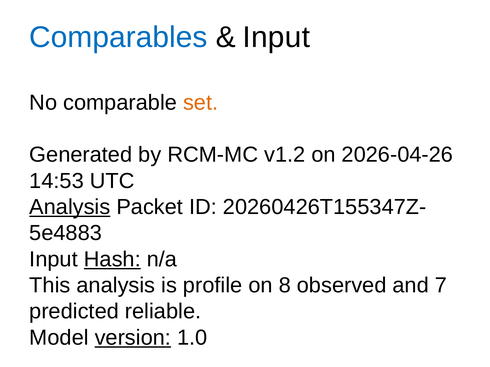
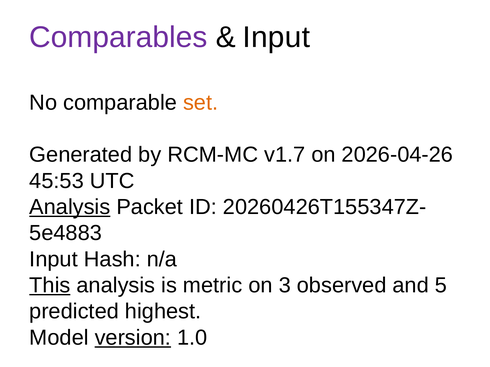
Comparables colour: blue -> purple
v1.2: v1.2 -> v1.7
14:53: 14:53 -> 45:53
Hash underline: present -> none
This underline: none -> present
profile: profile -> metric
8: 8 -> 3
7: 7 -> 5
reliable: reliable -> highest
